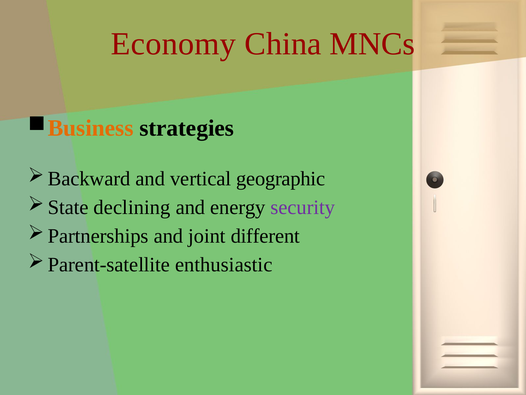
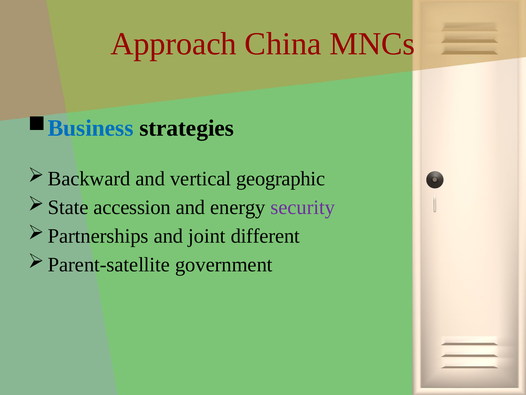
Economy: Economy -> Approach
Business colour: orange -> blue
declining: declining -> accession
enthusiastic: enthusiastic -> government
